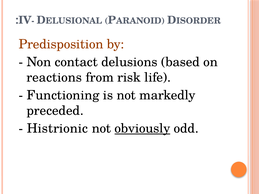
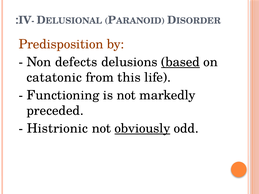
contact: contact -> defects
based underline: none -> present
reactions: reactions -> catatonic
risk: risk -> this
